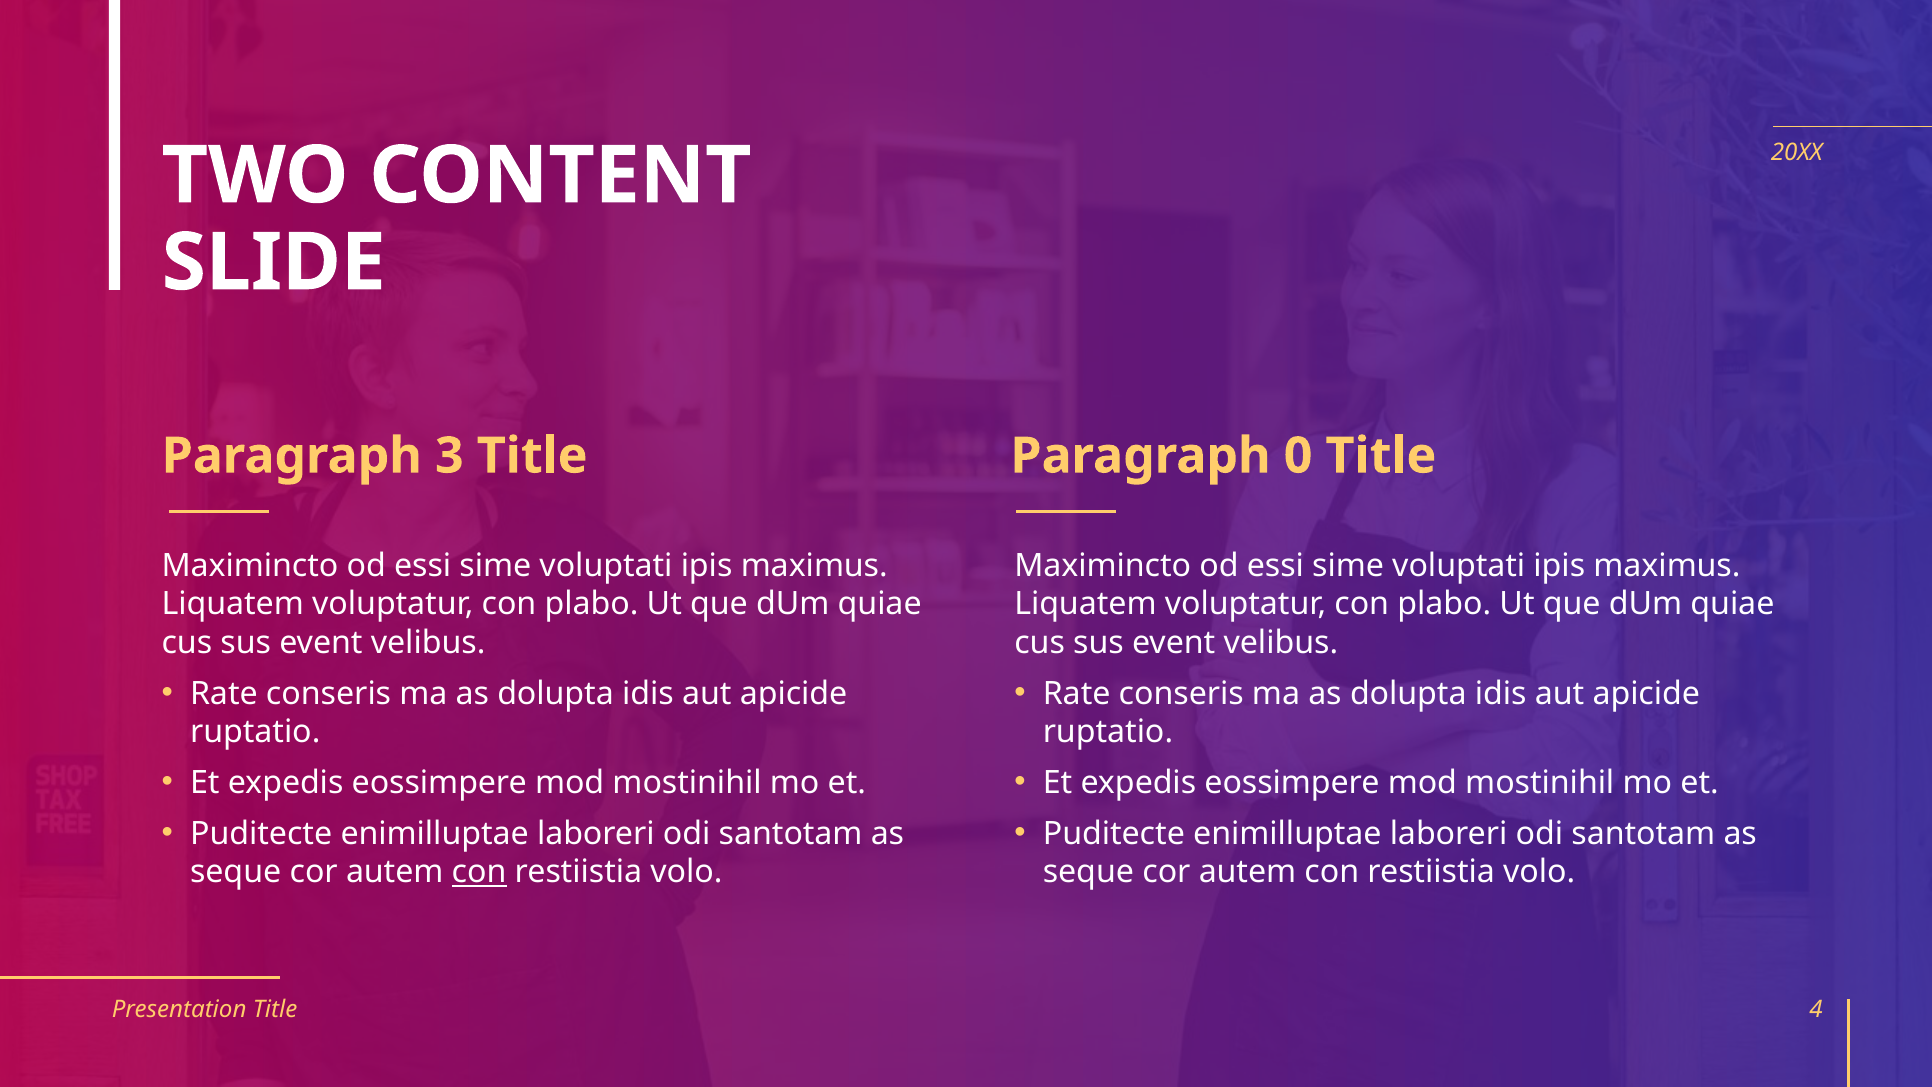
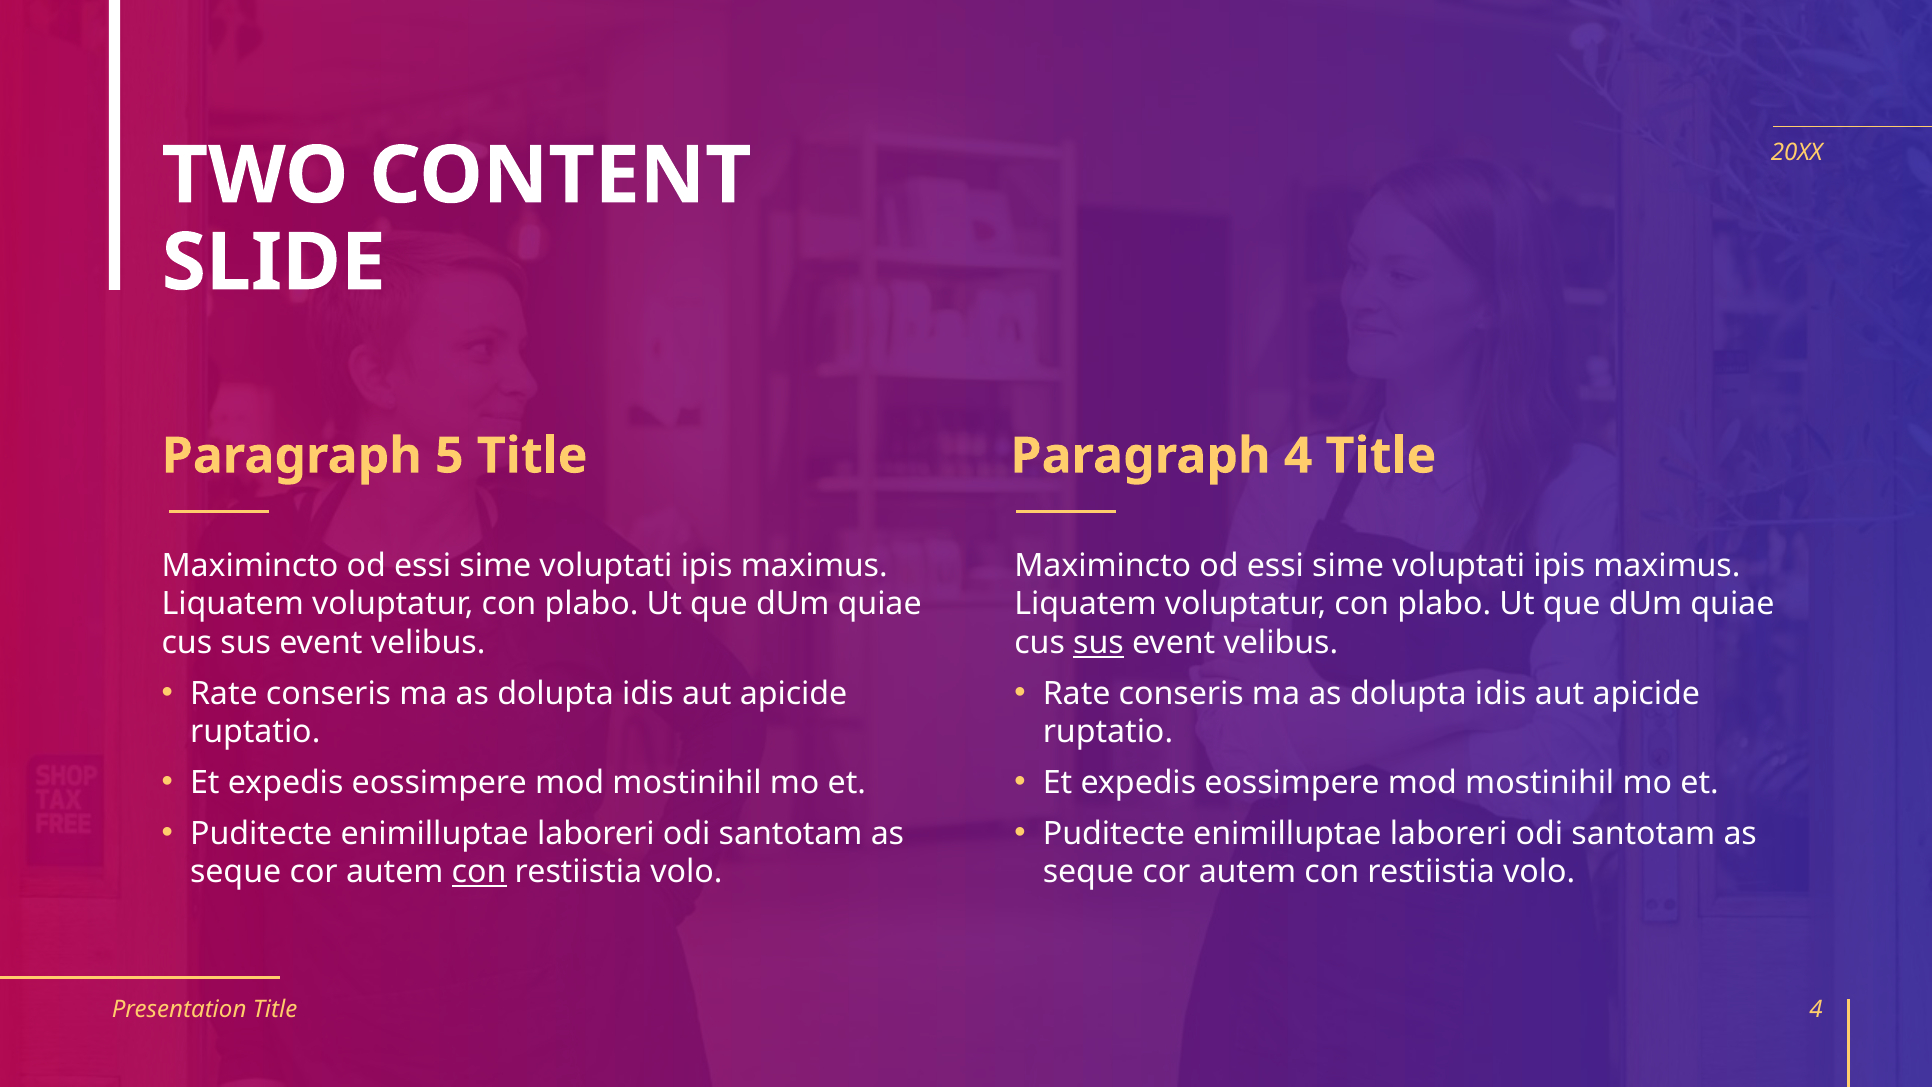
3: 3 -> 5
Paragraph 0: 0 -> 4
sus at (1099, 643) underline: none -> present
